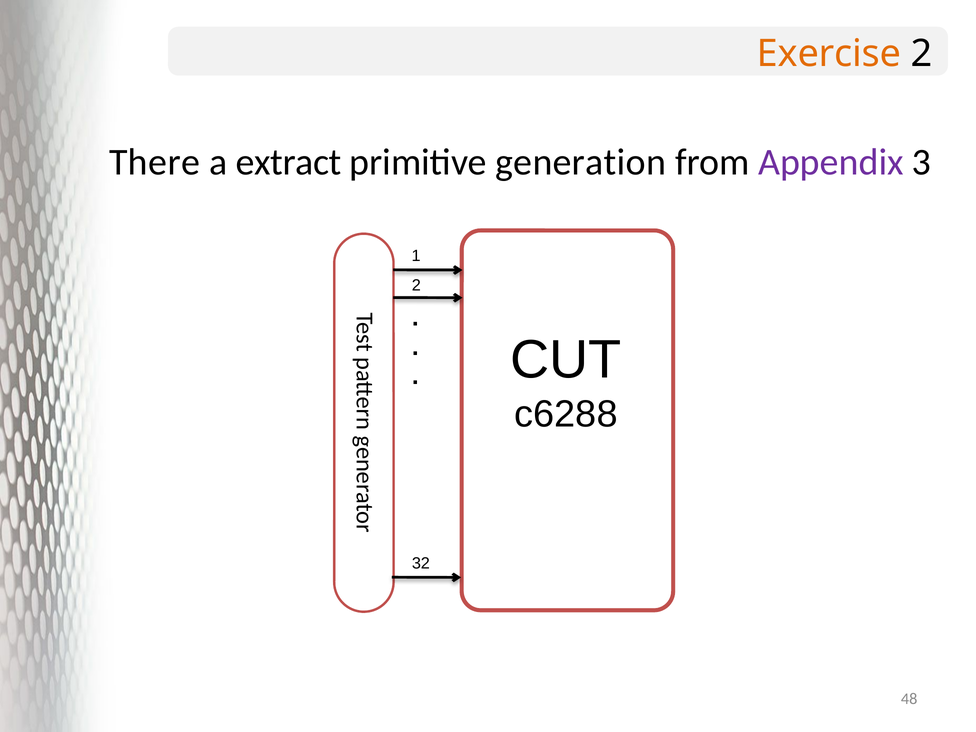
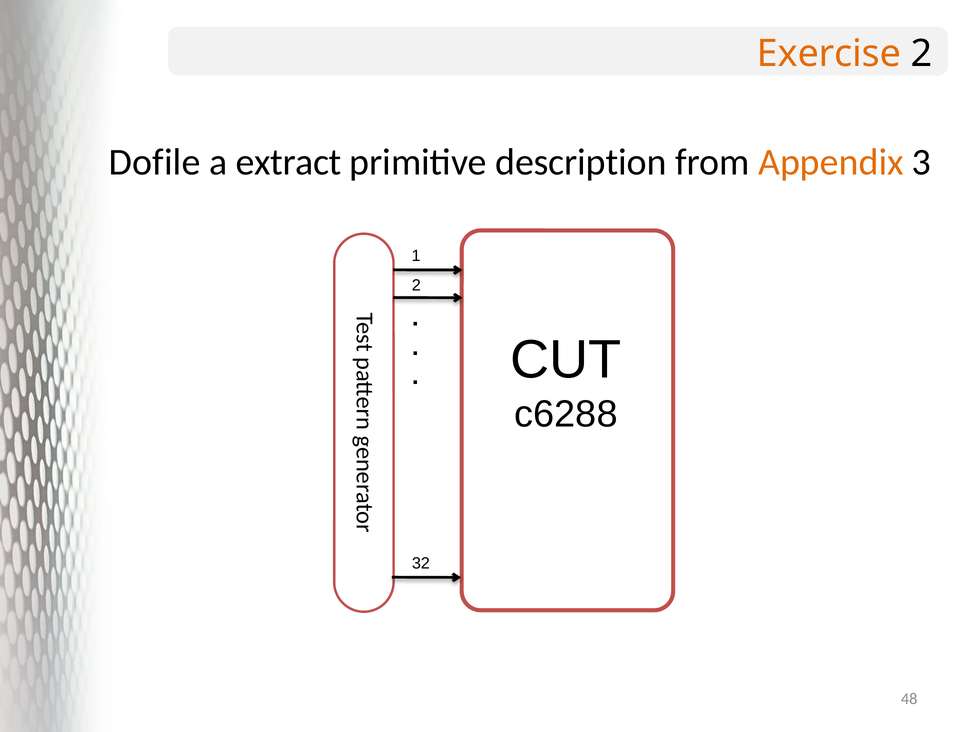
There: There -> Dofile
generation: generation -> description
Appendix colour: purple -> orange
